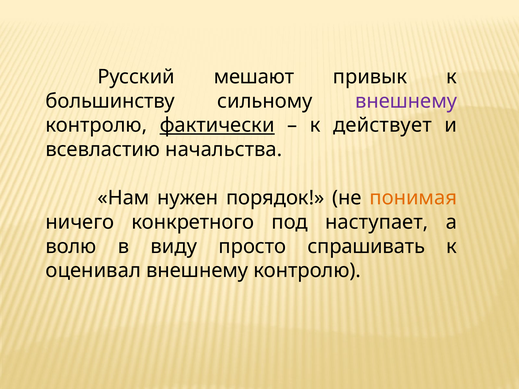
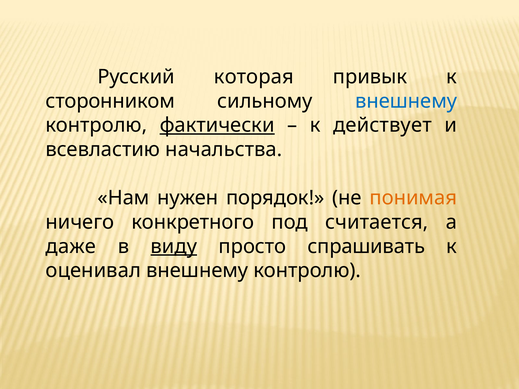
мешают: мешают -> которая
большинству: большинству -> сторонником
внешнему at (406, 101) colour: purple -> blue
наступает: наступает -> считается
волю: волю -> даже
виду underline: none -> present
